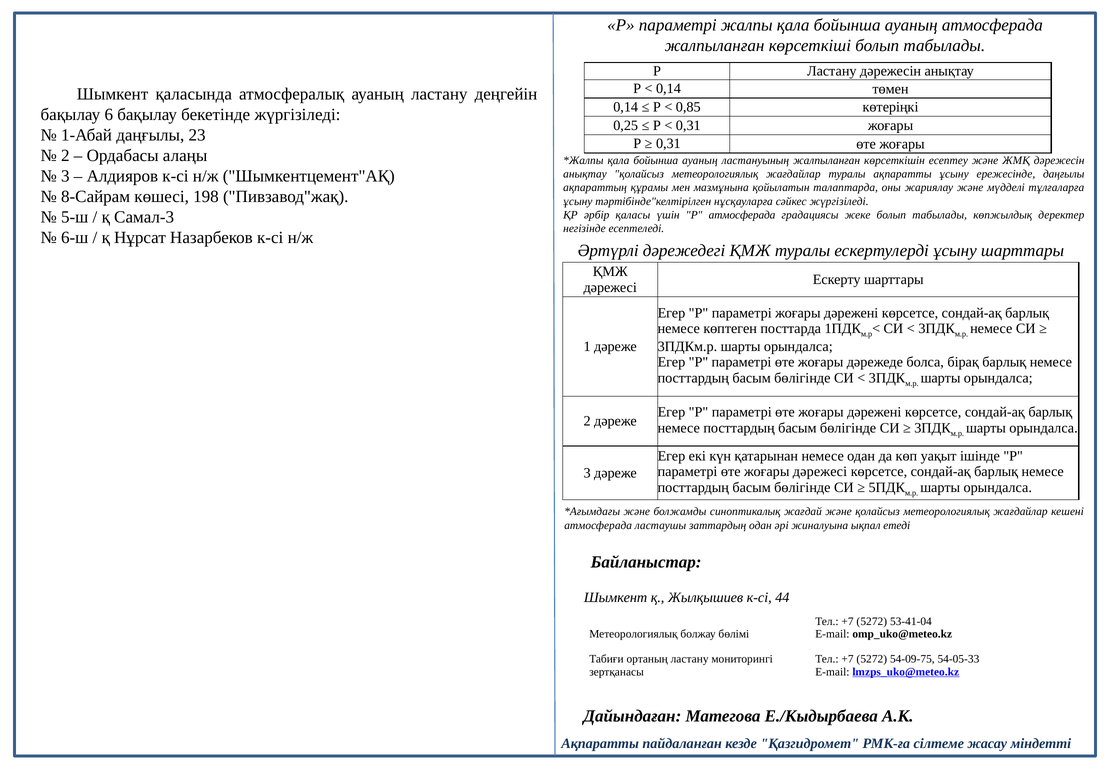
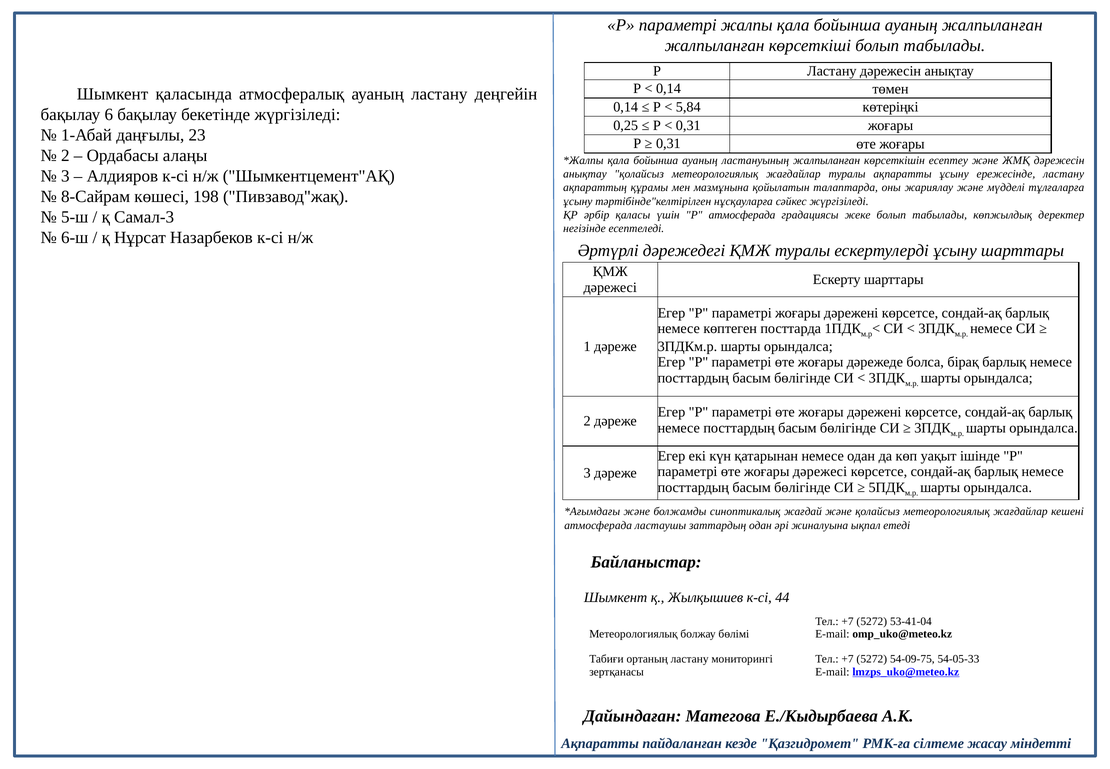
ауаның атмосферада: атмосферада -> жалпыланған
0,85: 0,85 -> 5,84
ережесінде даңғылы: даңғылы -> ластану
